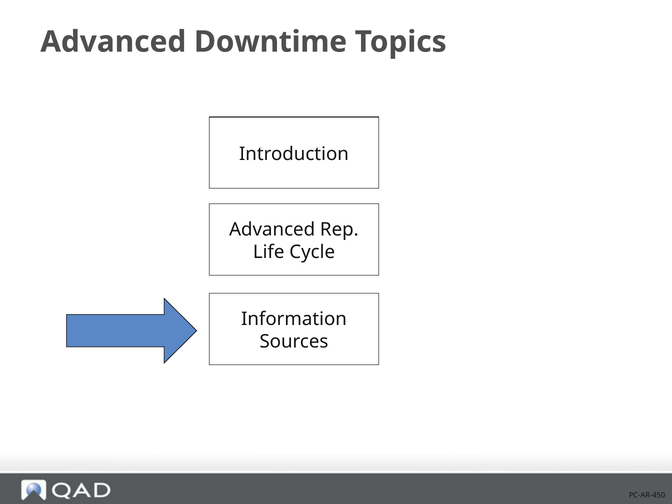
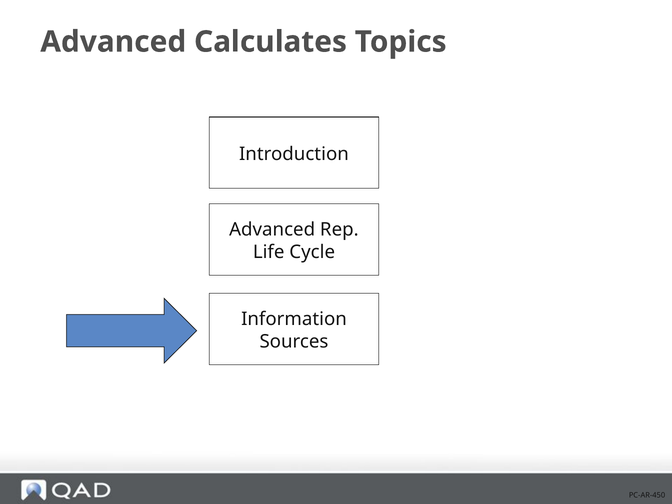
Downtime: Downtime -> Calculates
